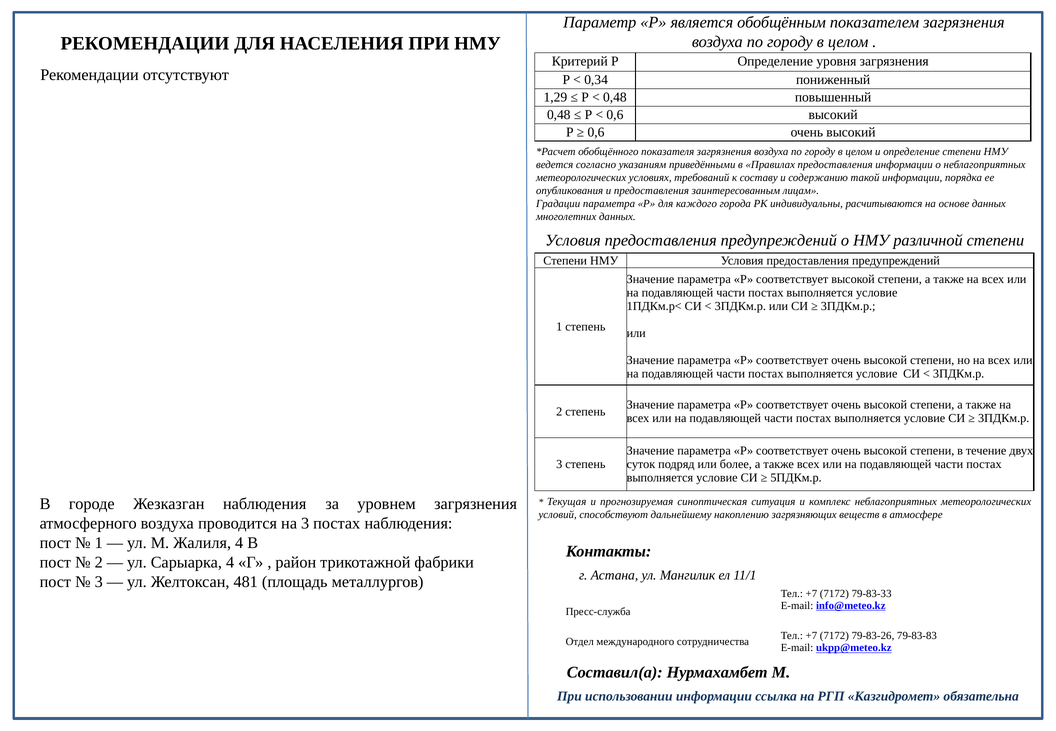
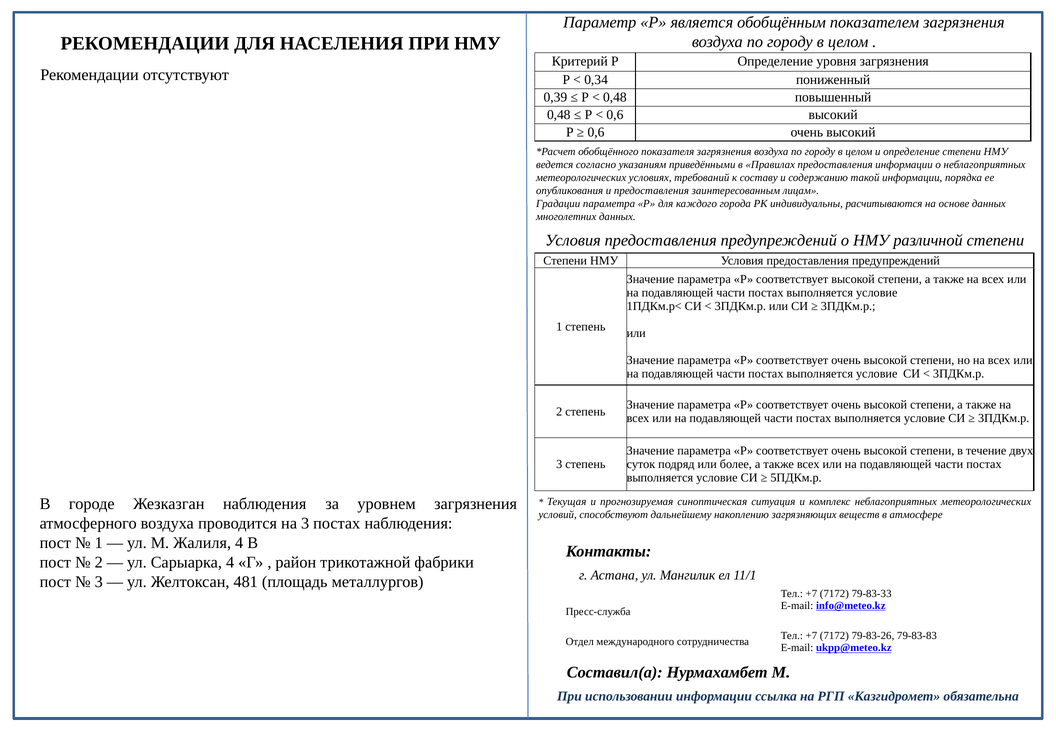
1,29: 1,29 -> 0,39
